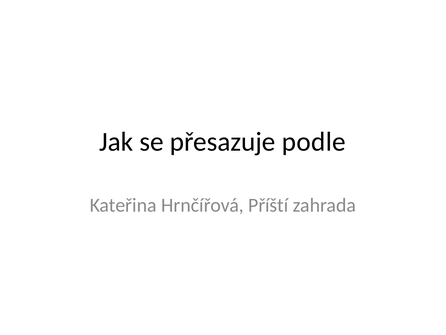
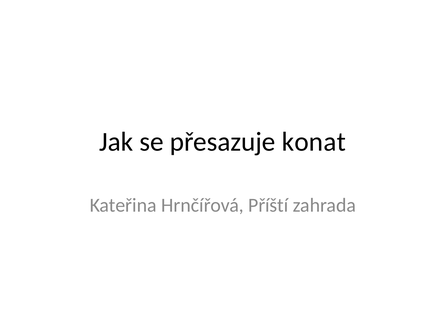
podle: podle -> konat
